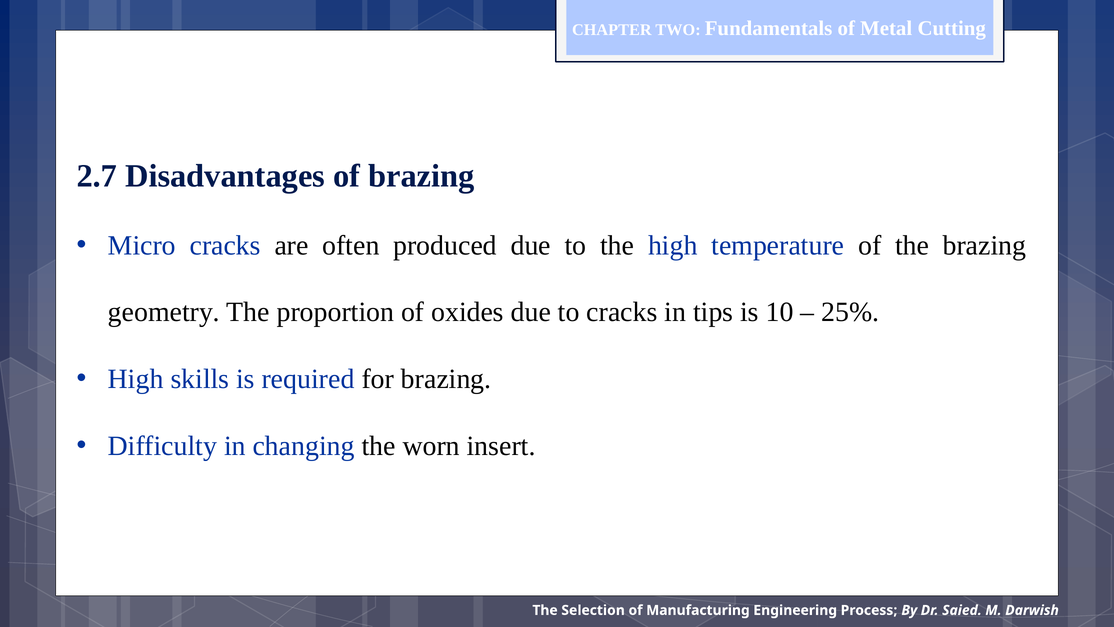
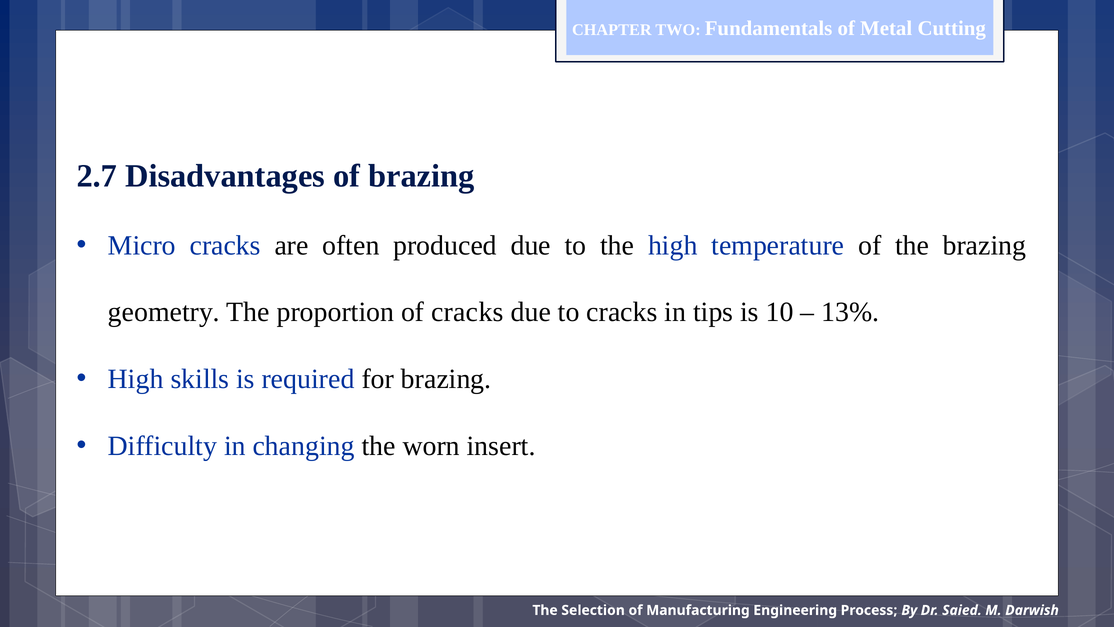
of oxides: oxides -> cracks
25%: 25% -> 13%
